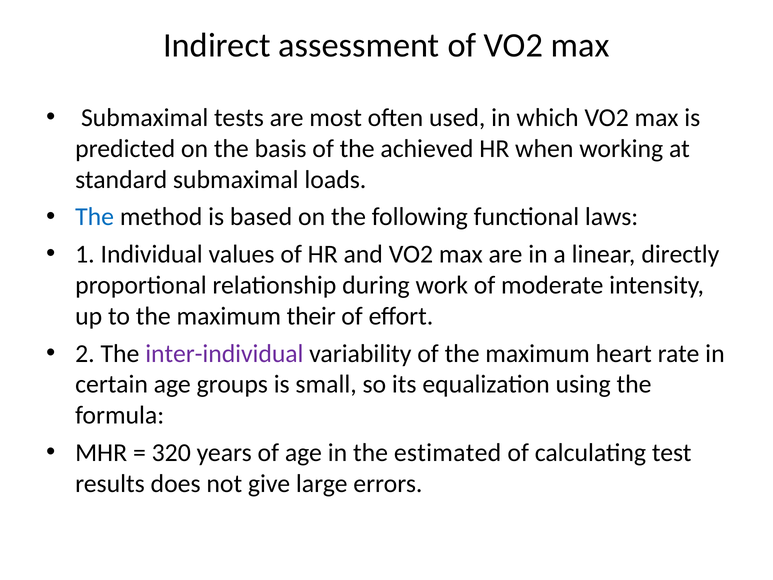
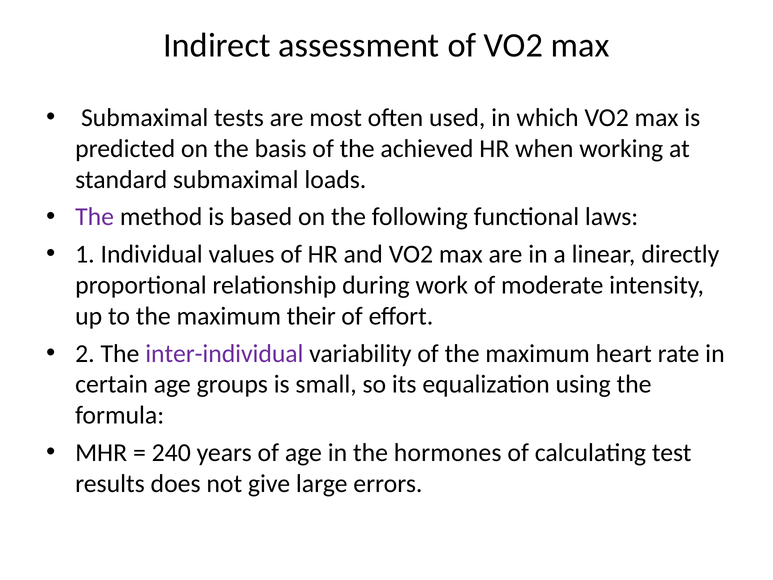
The at (95, 217) colour: blue -> purple
320: 320 -> 240
estimated: estimated -> hormones
